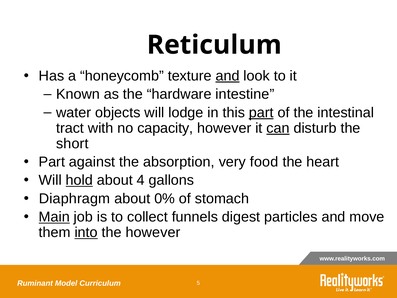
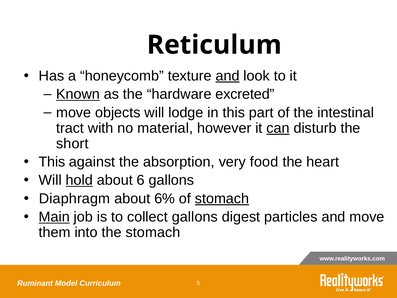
Known underline: none -> present
intestine: intestine -> excreted
water at (74, 112): water -> move
part at (261, 112) underline: present -> none
capacity: capacity -> material
Part at (52, 162): Part -> This
4: 4 -> 6
0%: 0% -> 6%
stomach at (222, 198) underline: none -> present
collect funnels: funnels -> gallons
into underline: present -> none
the however: however -> stomach
